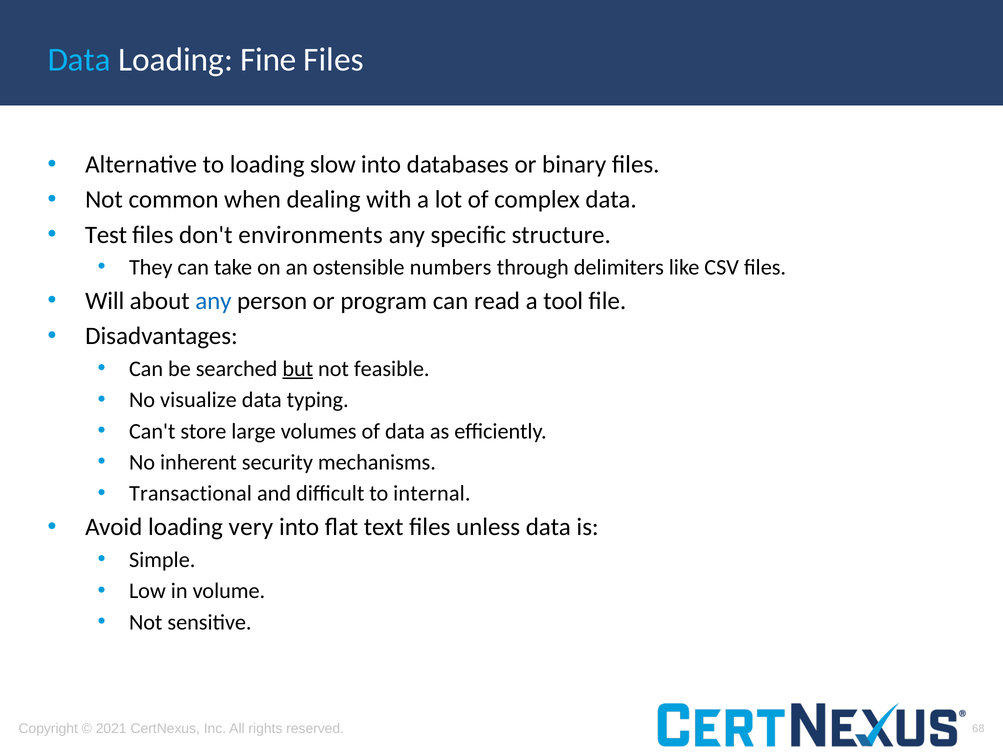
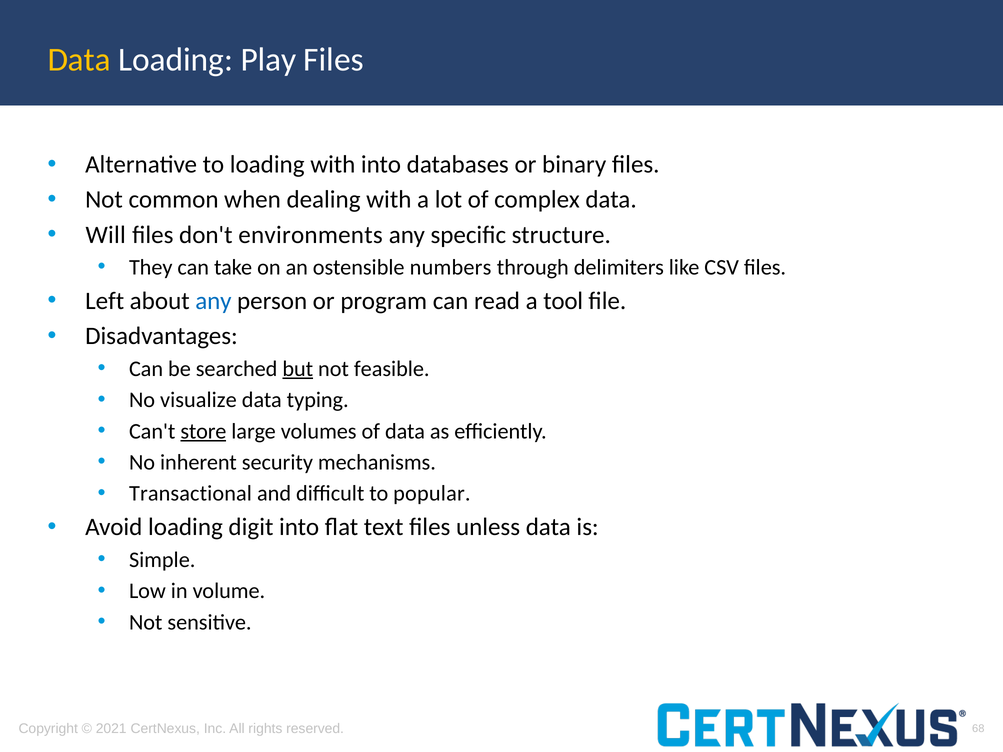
Data at (79, 60) colour: light blue -> yellow
Fine: Fine -> Play
loading slow: slow -> with
Test: Test -> Will
Will: Will -> Left
store underline: none -> present
internal: internal -> popular
very: very -> digit
